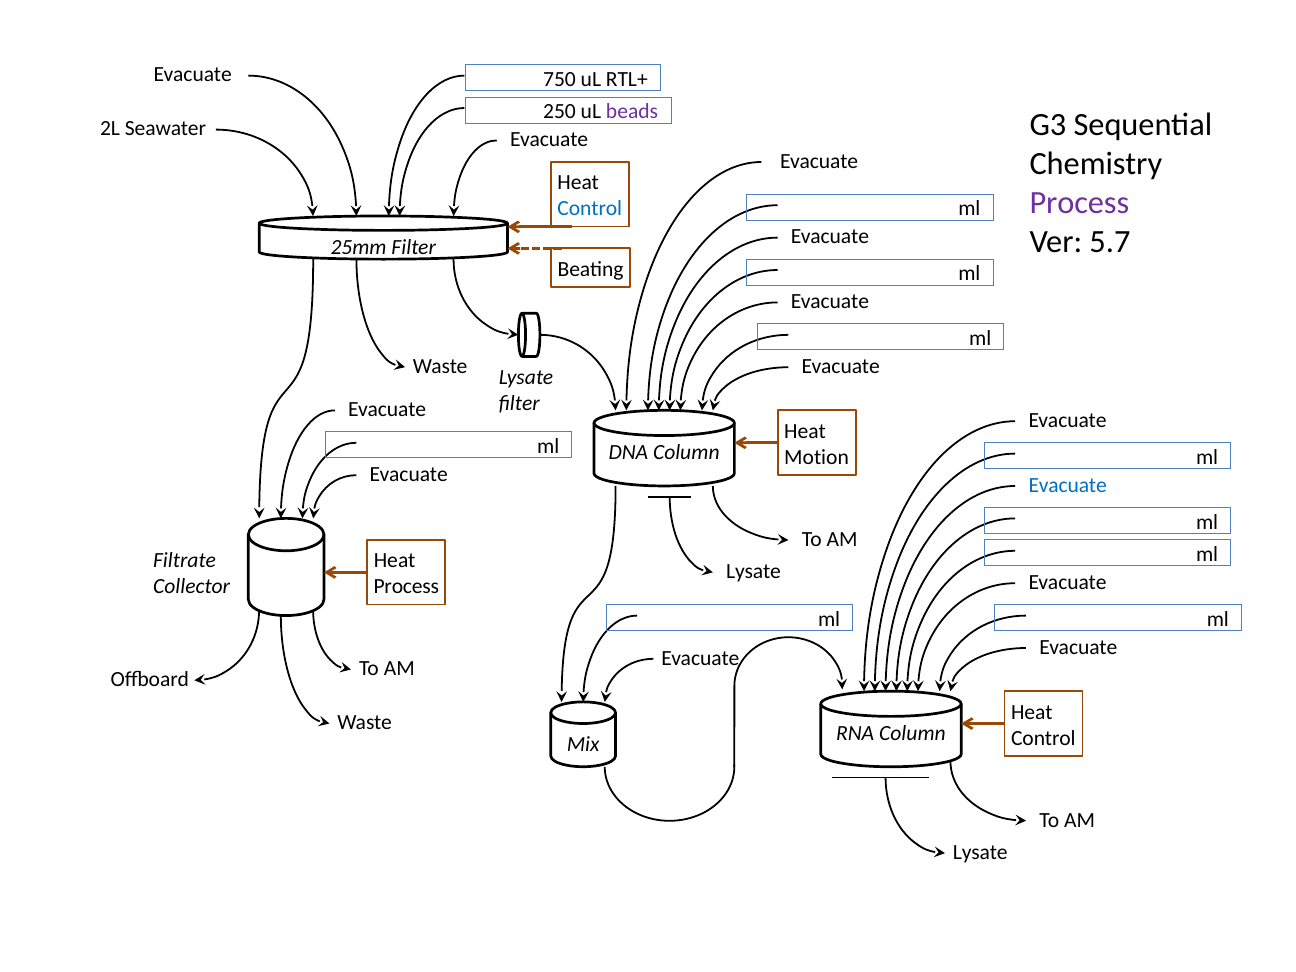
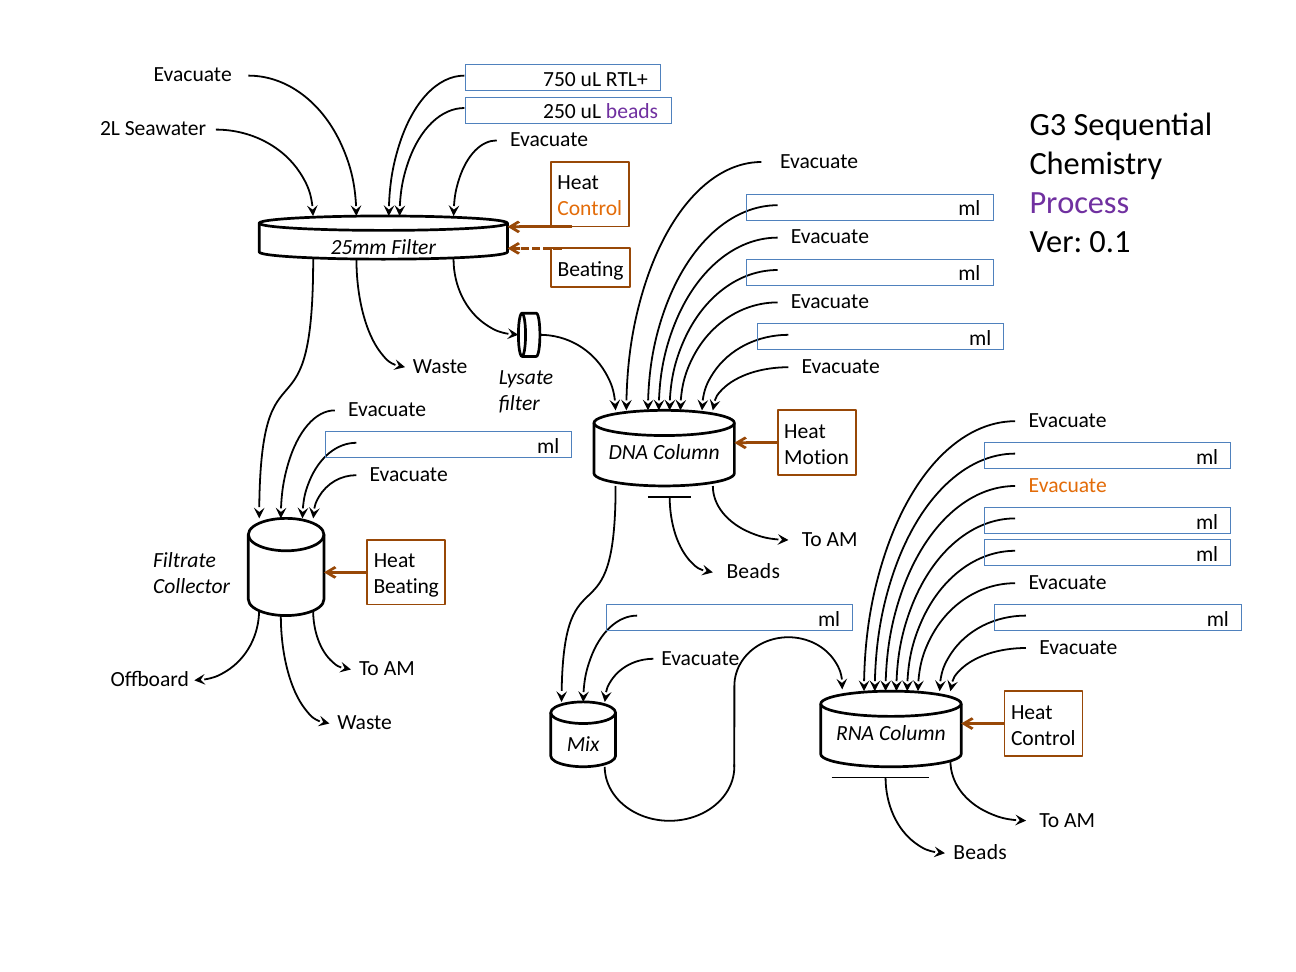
Control at (590, 209) colour: blue -> orange
5.7: 5.7 -> 0.1
Evacuate at (1068, 485) colour: blue -> orange
Lysate at (753, 572): Lysate -> Beads
Process at (406, 587): Process -> Beating
Lysate at (980, 852): Lysate -> Beads
